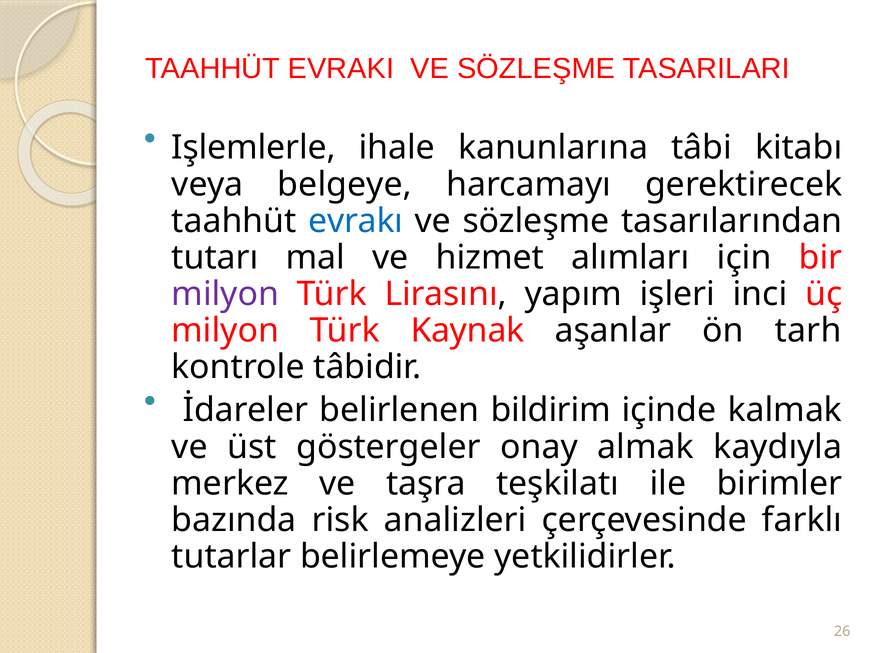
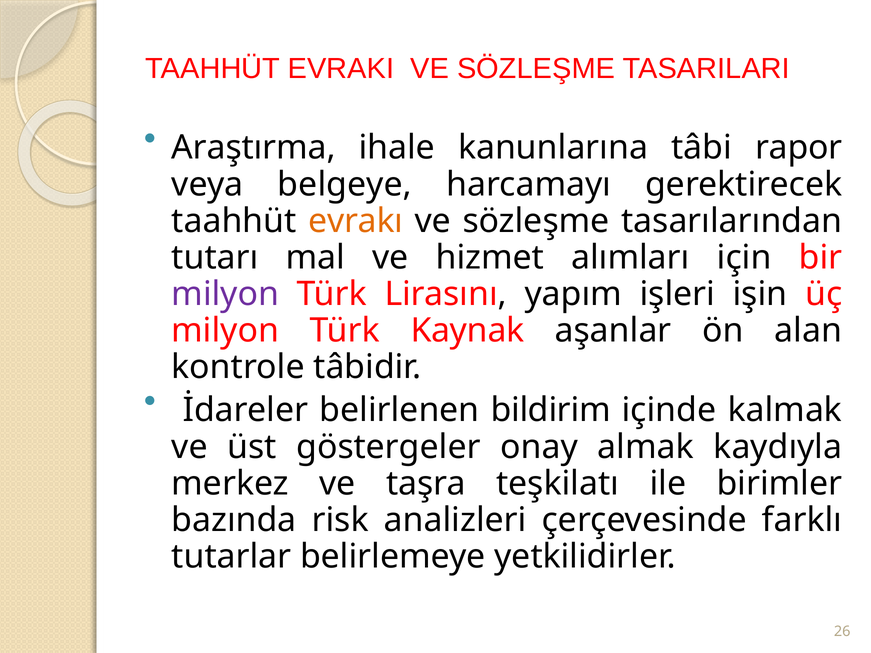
Işlemlerle: Işlemlerle -> Araştırma
kitabı: kitabı -> rapor
evrakı colour: blue -> orange
inci: inci -> işin
tarh: tarh -> alan
